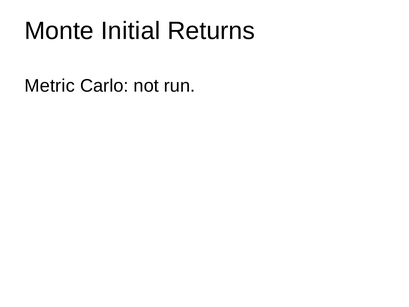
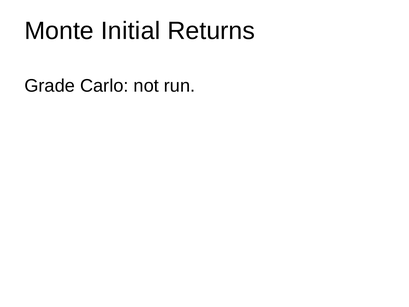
Metric: Metric -> Grade
